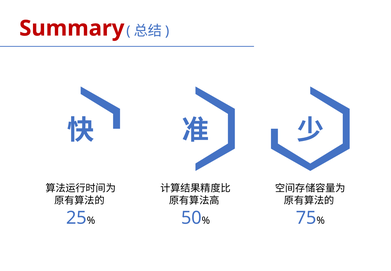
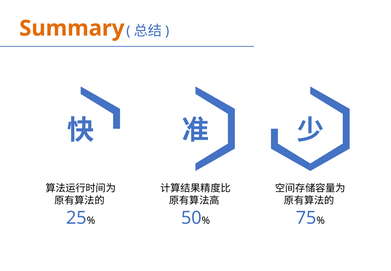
Summary colour: red -> orange
